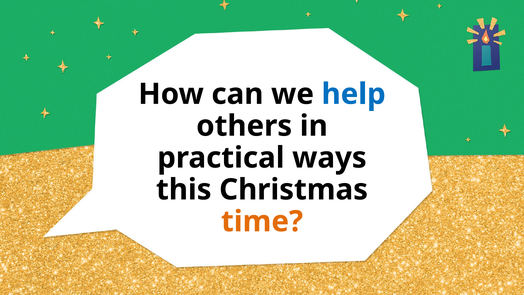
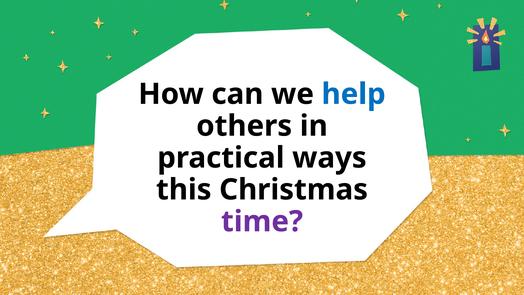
time colour: orange -> purple
